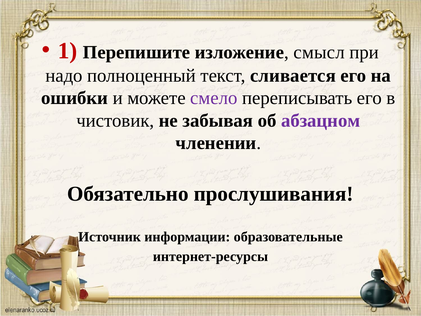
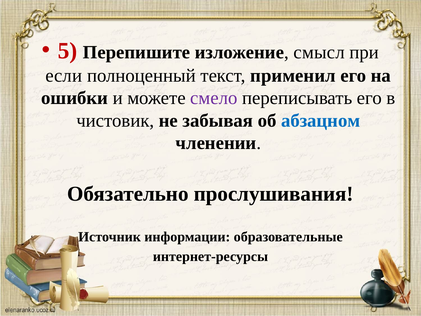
1: 1 -> 5
надо: надо -> если
сливается: сливается -> применил
абзацном colour: purple -> blue
